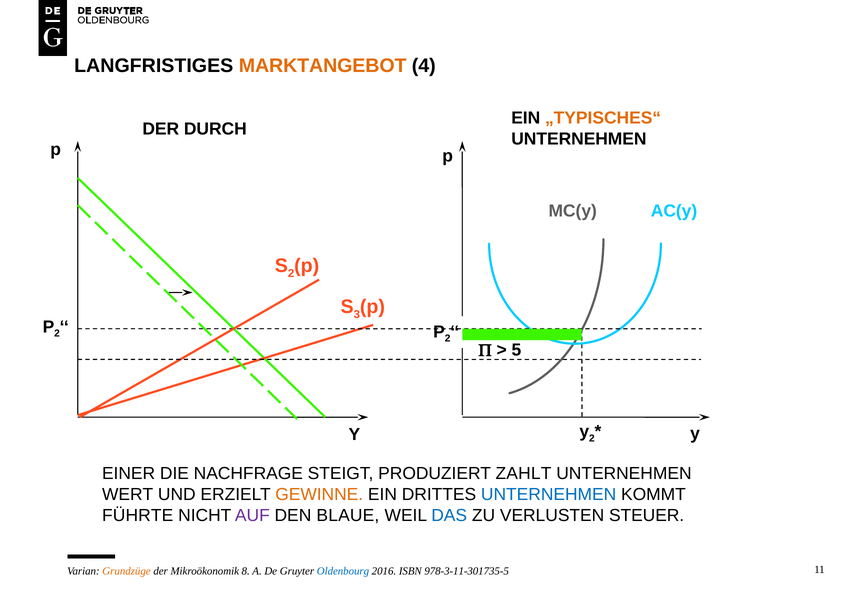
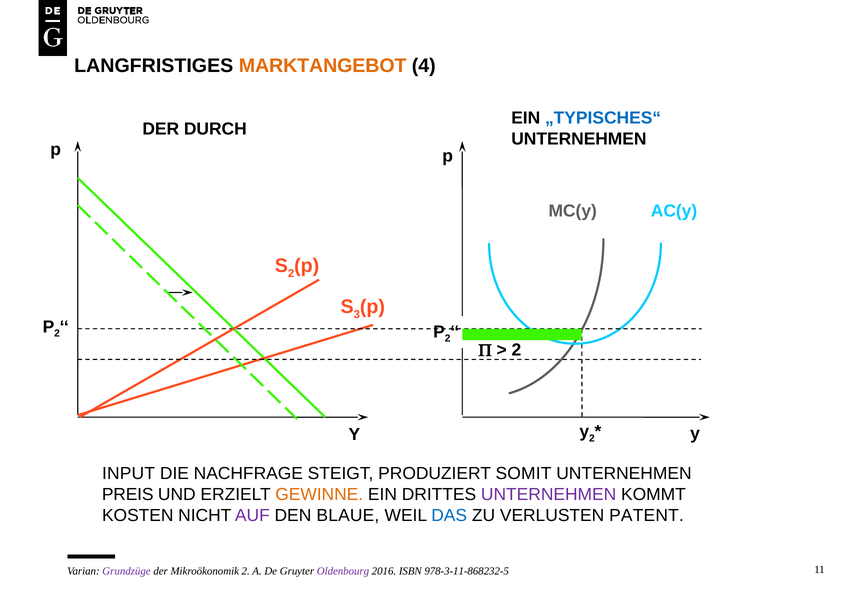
„TYPISCHES“ colour: orange -> blue
5 at (516, 350): 5 -> 2
EINER: EINER -> INPUT
ZAHLT: ZAHLT -> SOMIT
WERT: WERT -> PREIS
UNTERNEHMEN at (549, 495) colour: blue -> purple
FÜHRTE: FÜHRTE -> KOSTEN
STEUER: STEUER -> PATENT
Grundzüge colour: orange -> purple
Mikroökonomik 8: 8 -> 2
Oldenbourg colour: blue -> purple
978-3-11-301735-5: 978-3-11-301735-5 -> 978-3-11-868232-5
